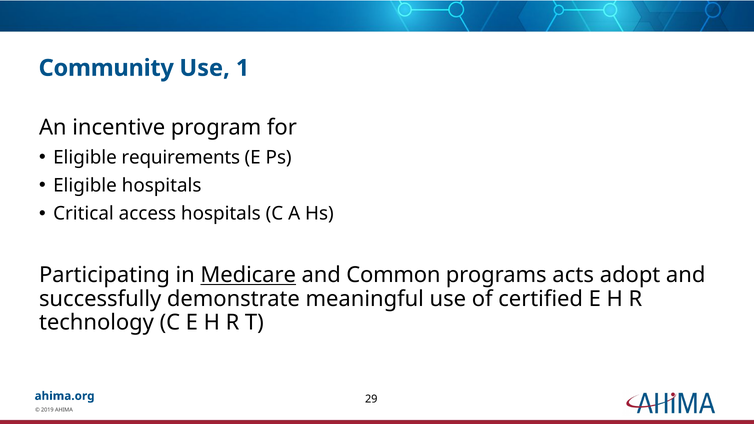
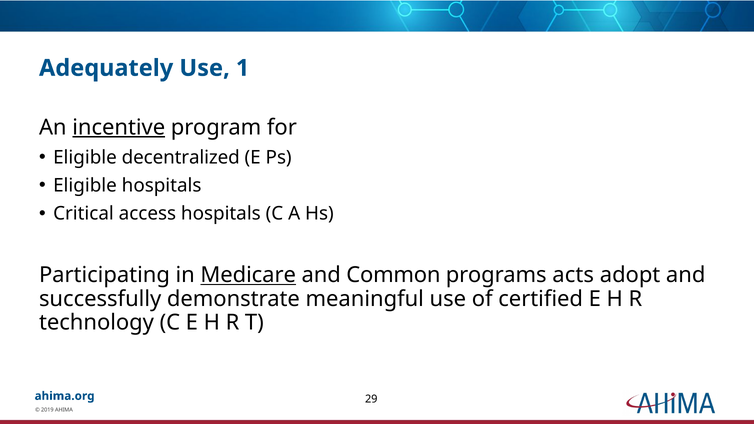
Community: Community -> Adequately
incentive underline: none -> present
requirements: requirements -> decentralized
